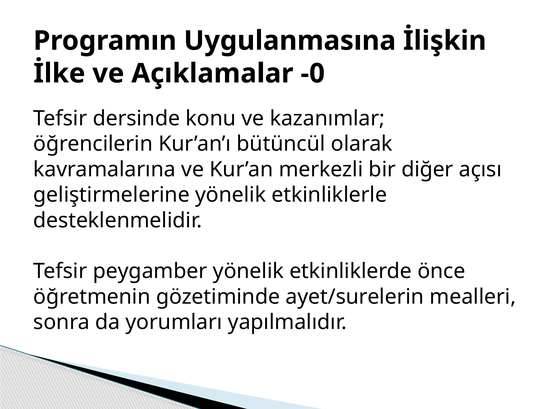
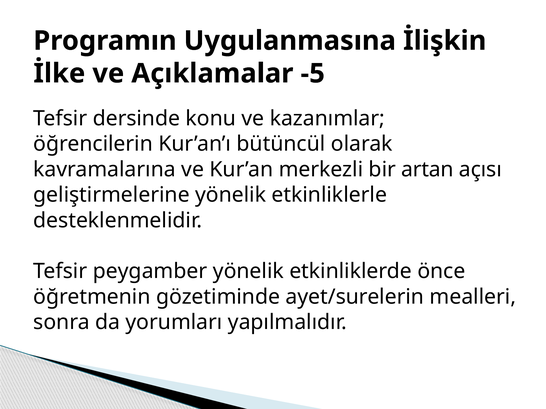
-0: -0 -> -5
diğer: diğer -> artan
